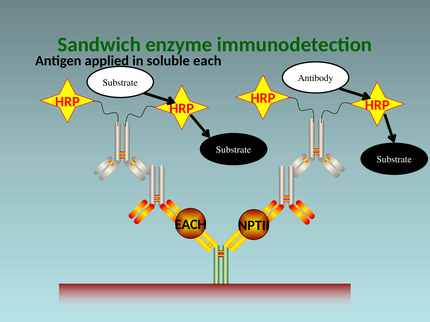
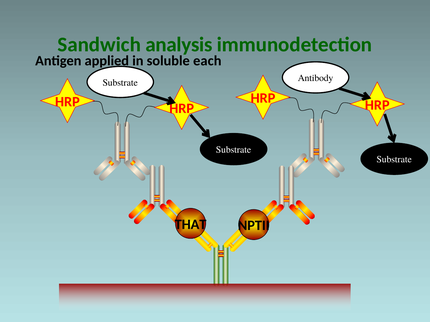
enzyme: enzyme -> analysis
EACH at (191, 225): EACH -> THAT
